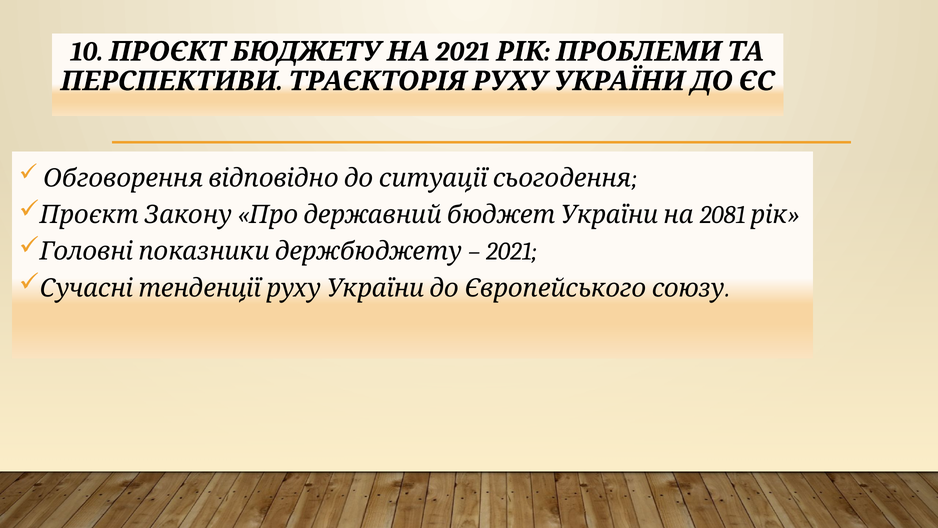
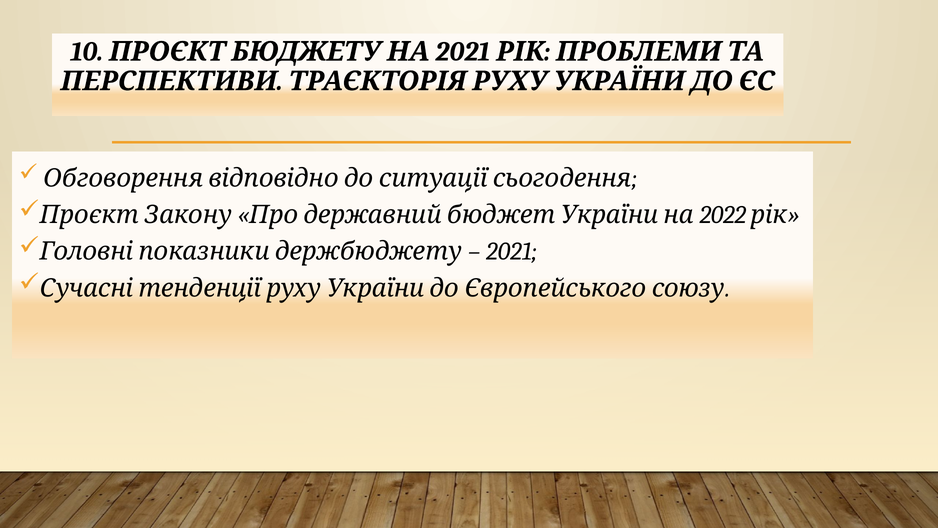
2081: 2081 -> 2022
